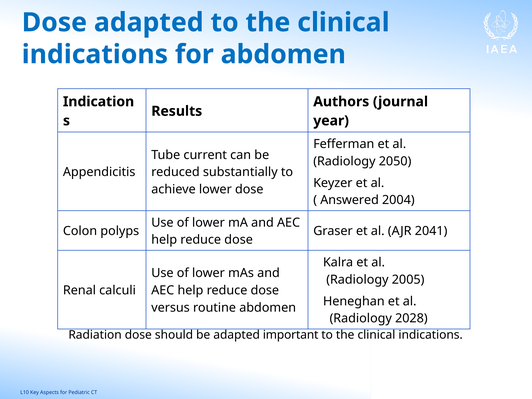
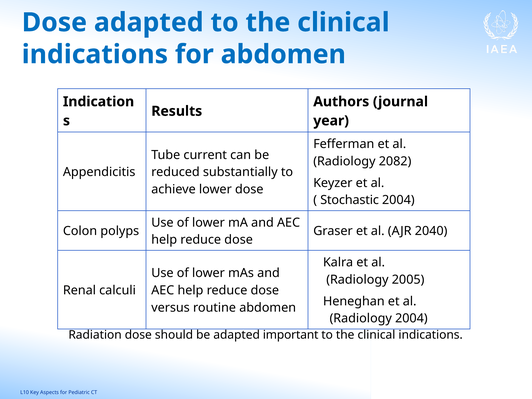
2050: 2050 -> 2082
Answered: Answered -> Stochastic
2041: 2041 -> 2040
Radiology 2028: 2028 -> 2004
